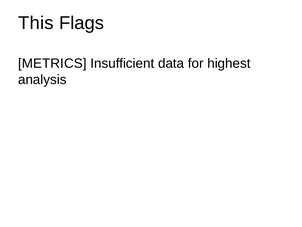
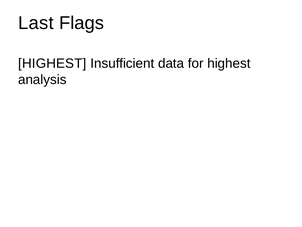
This: This -> Last
METRICS at (52, 63): METRICS -> HIGHEST
